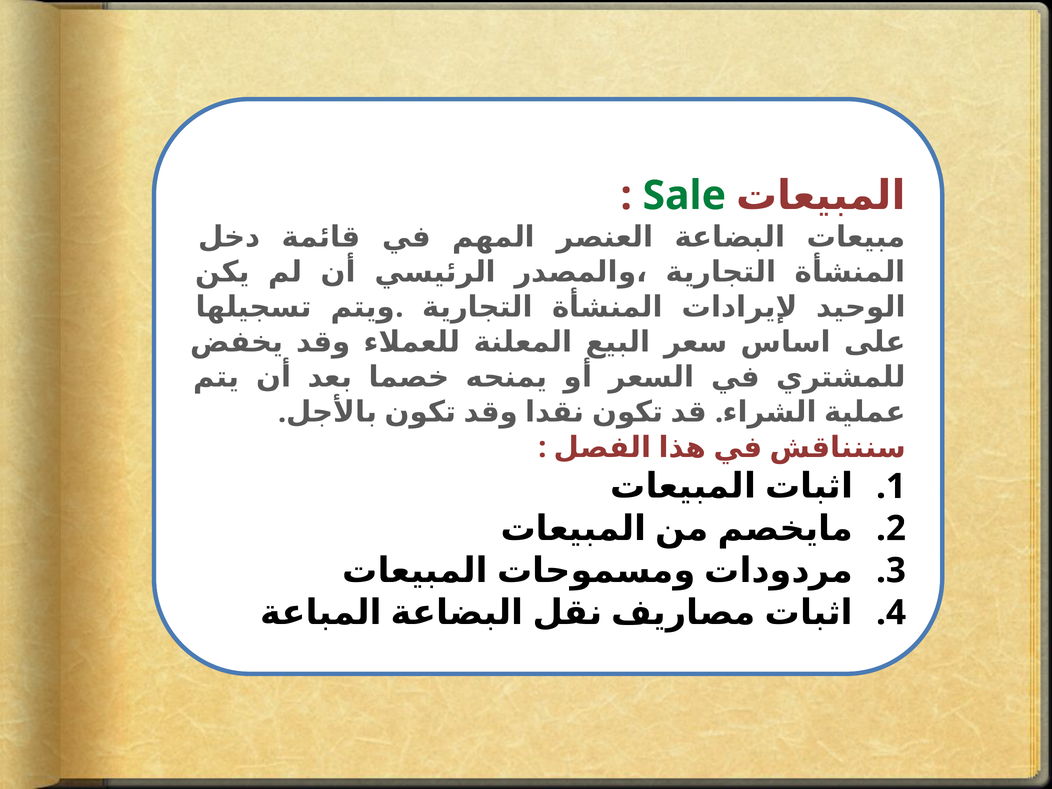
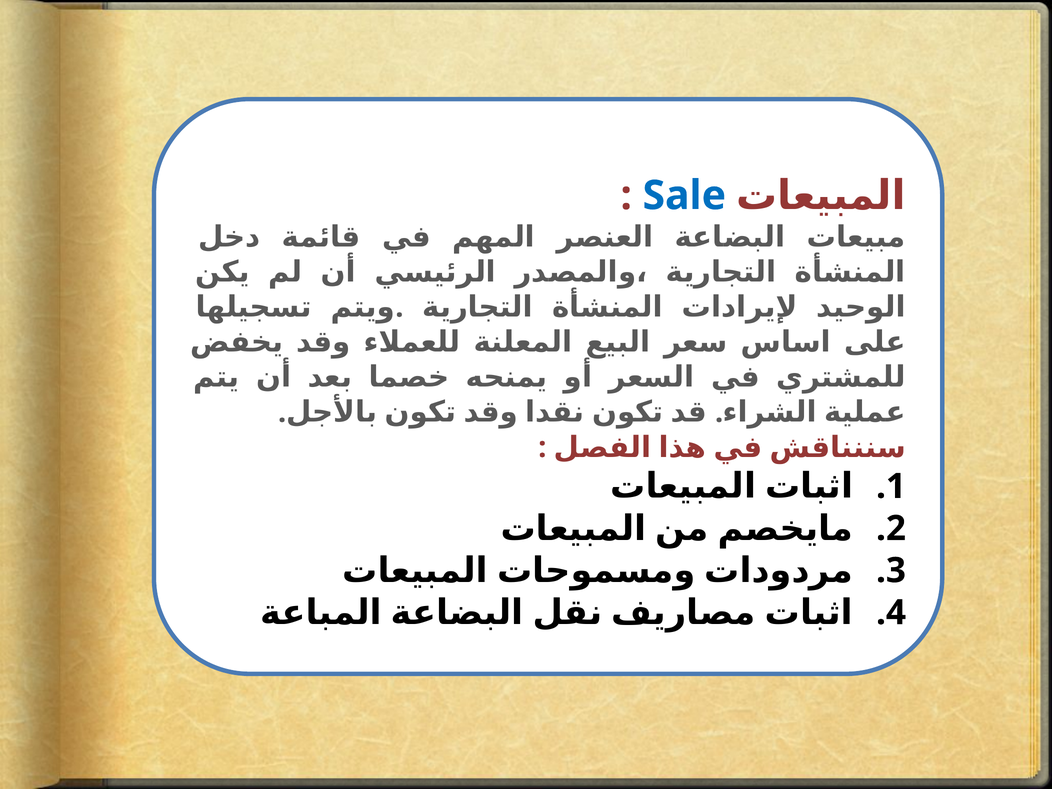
Sale colour: green -> blue
